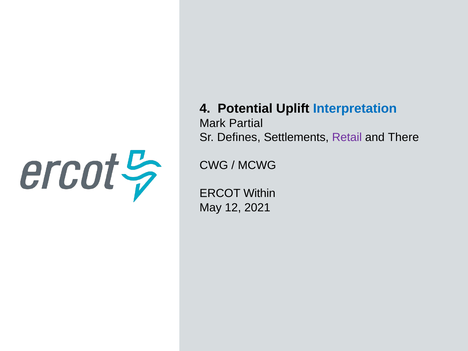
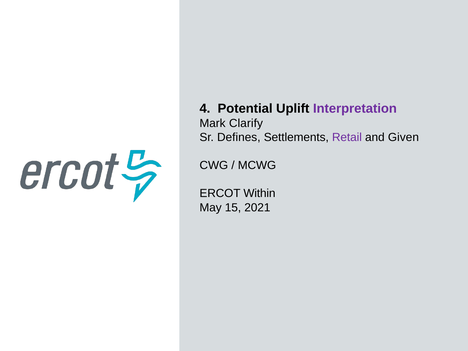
Interpretation colour: blue -> purple
Partial: Partial -> Clarify
There: There -> Given
12: 12 -> 15
